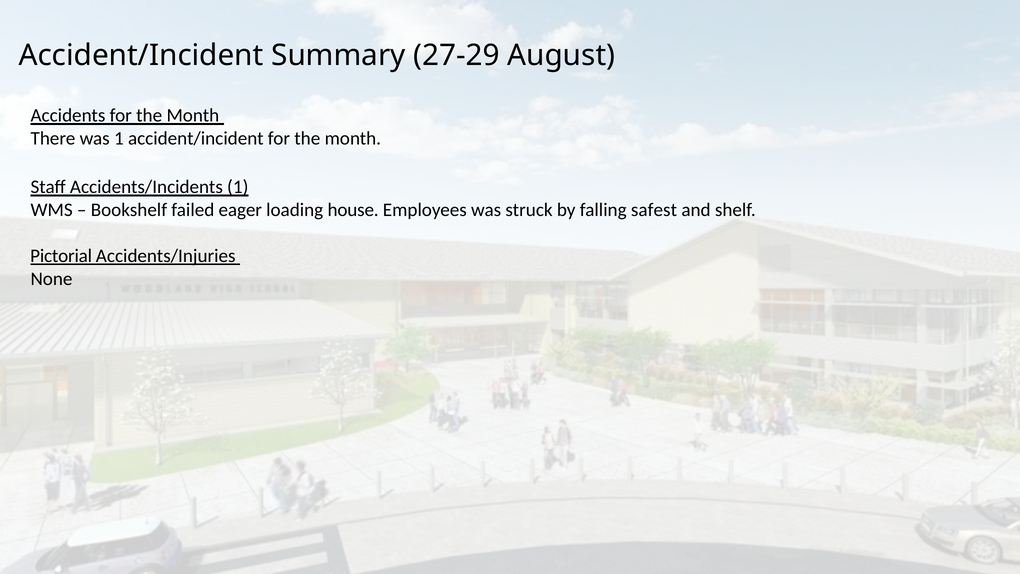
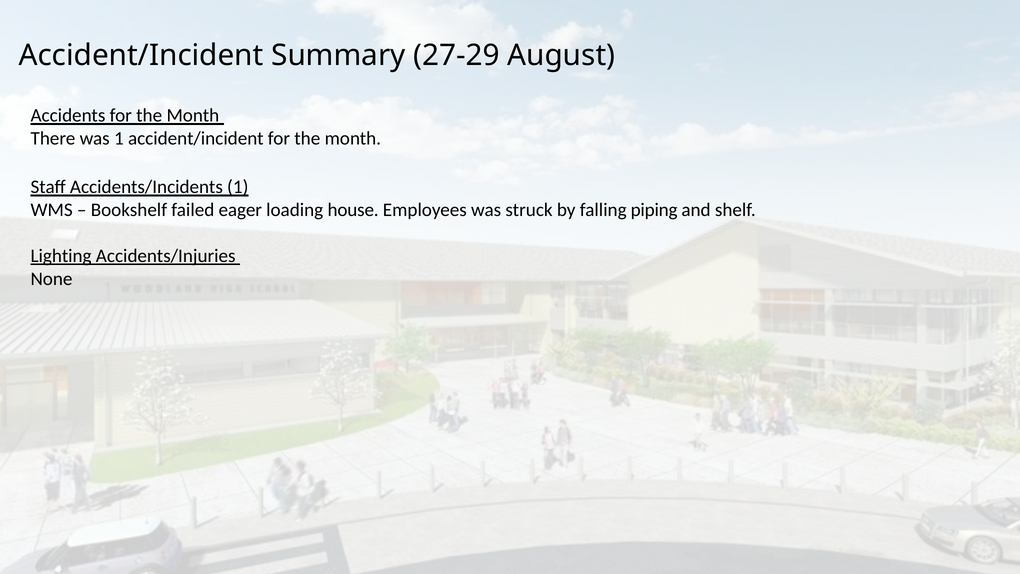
safest: safest -> piping
Pictorial: Pictorial -> Lighting
